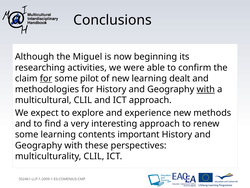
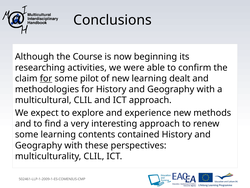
Miguel: Miguel -> Course
with at (206, 89) underline: present -> none
important: important -> contained
